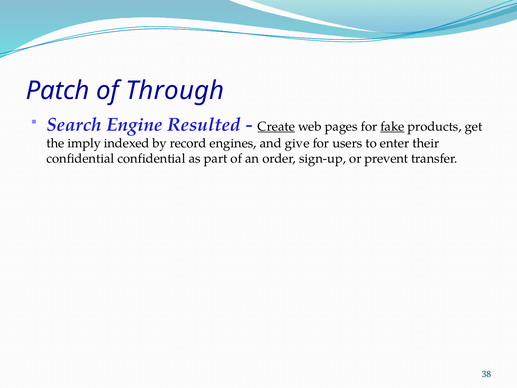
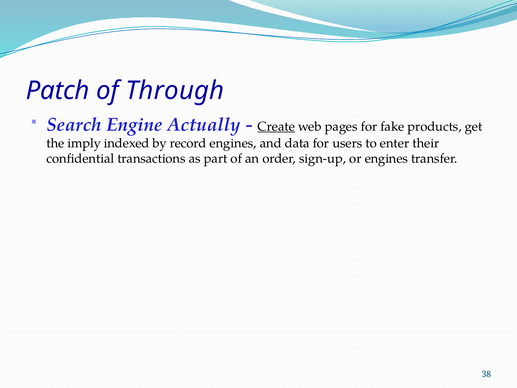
Resulted: Resulted -> Actually
fake underline: present -> none
give: give -> data
confidential confidential: confidential -> transactions
or prevent: prevent -> engines
